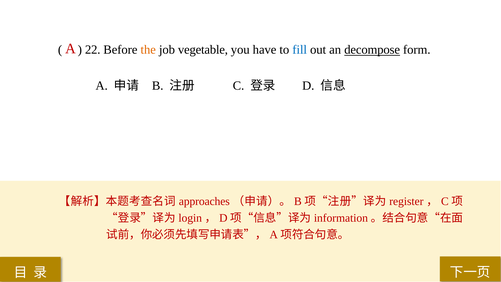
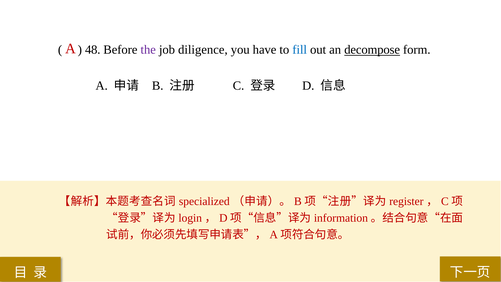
22: 22 -> 48
the colour: orange -> purple
vegetable: vegetable -> diligence
approaches: approaches -> specialized
